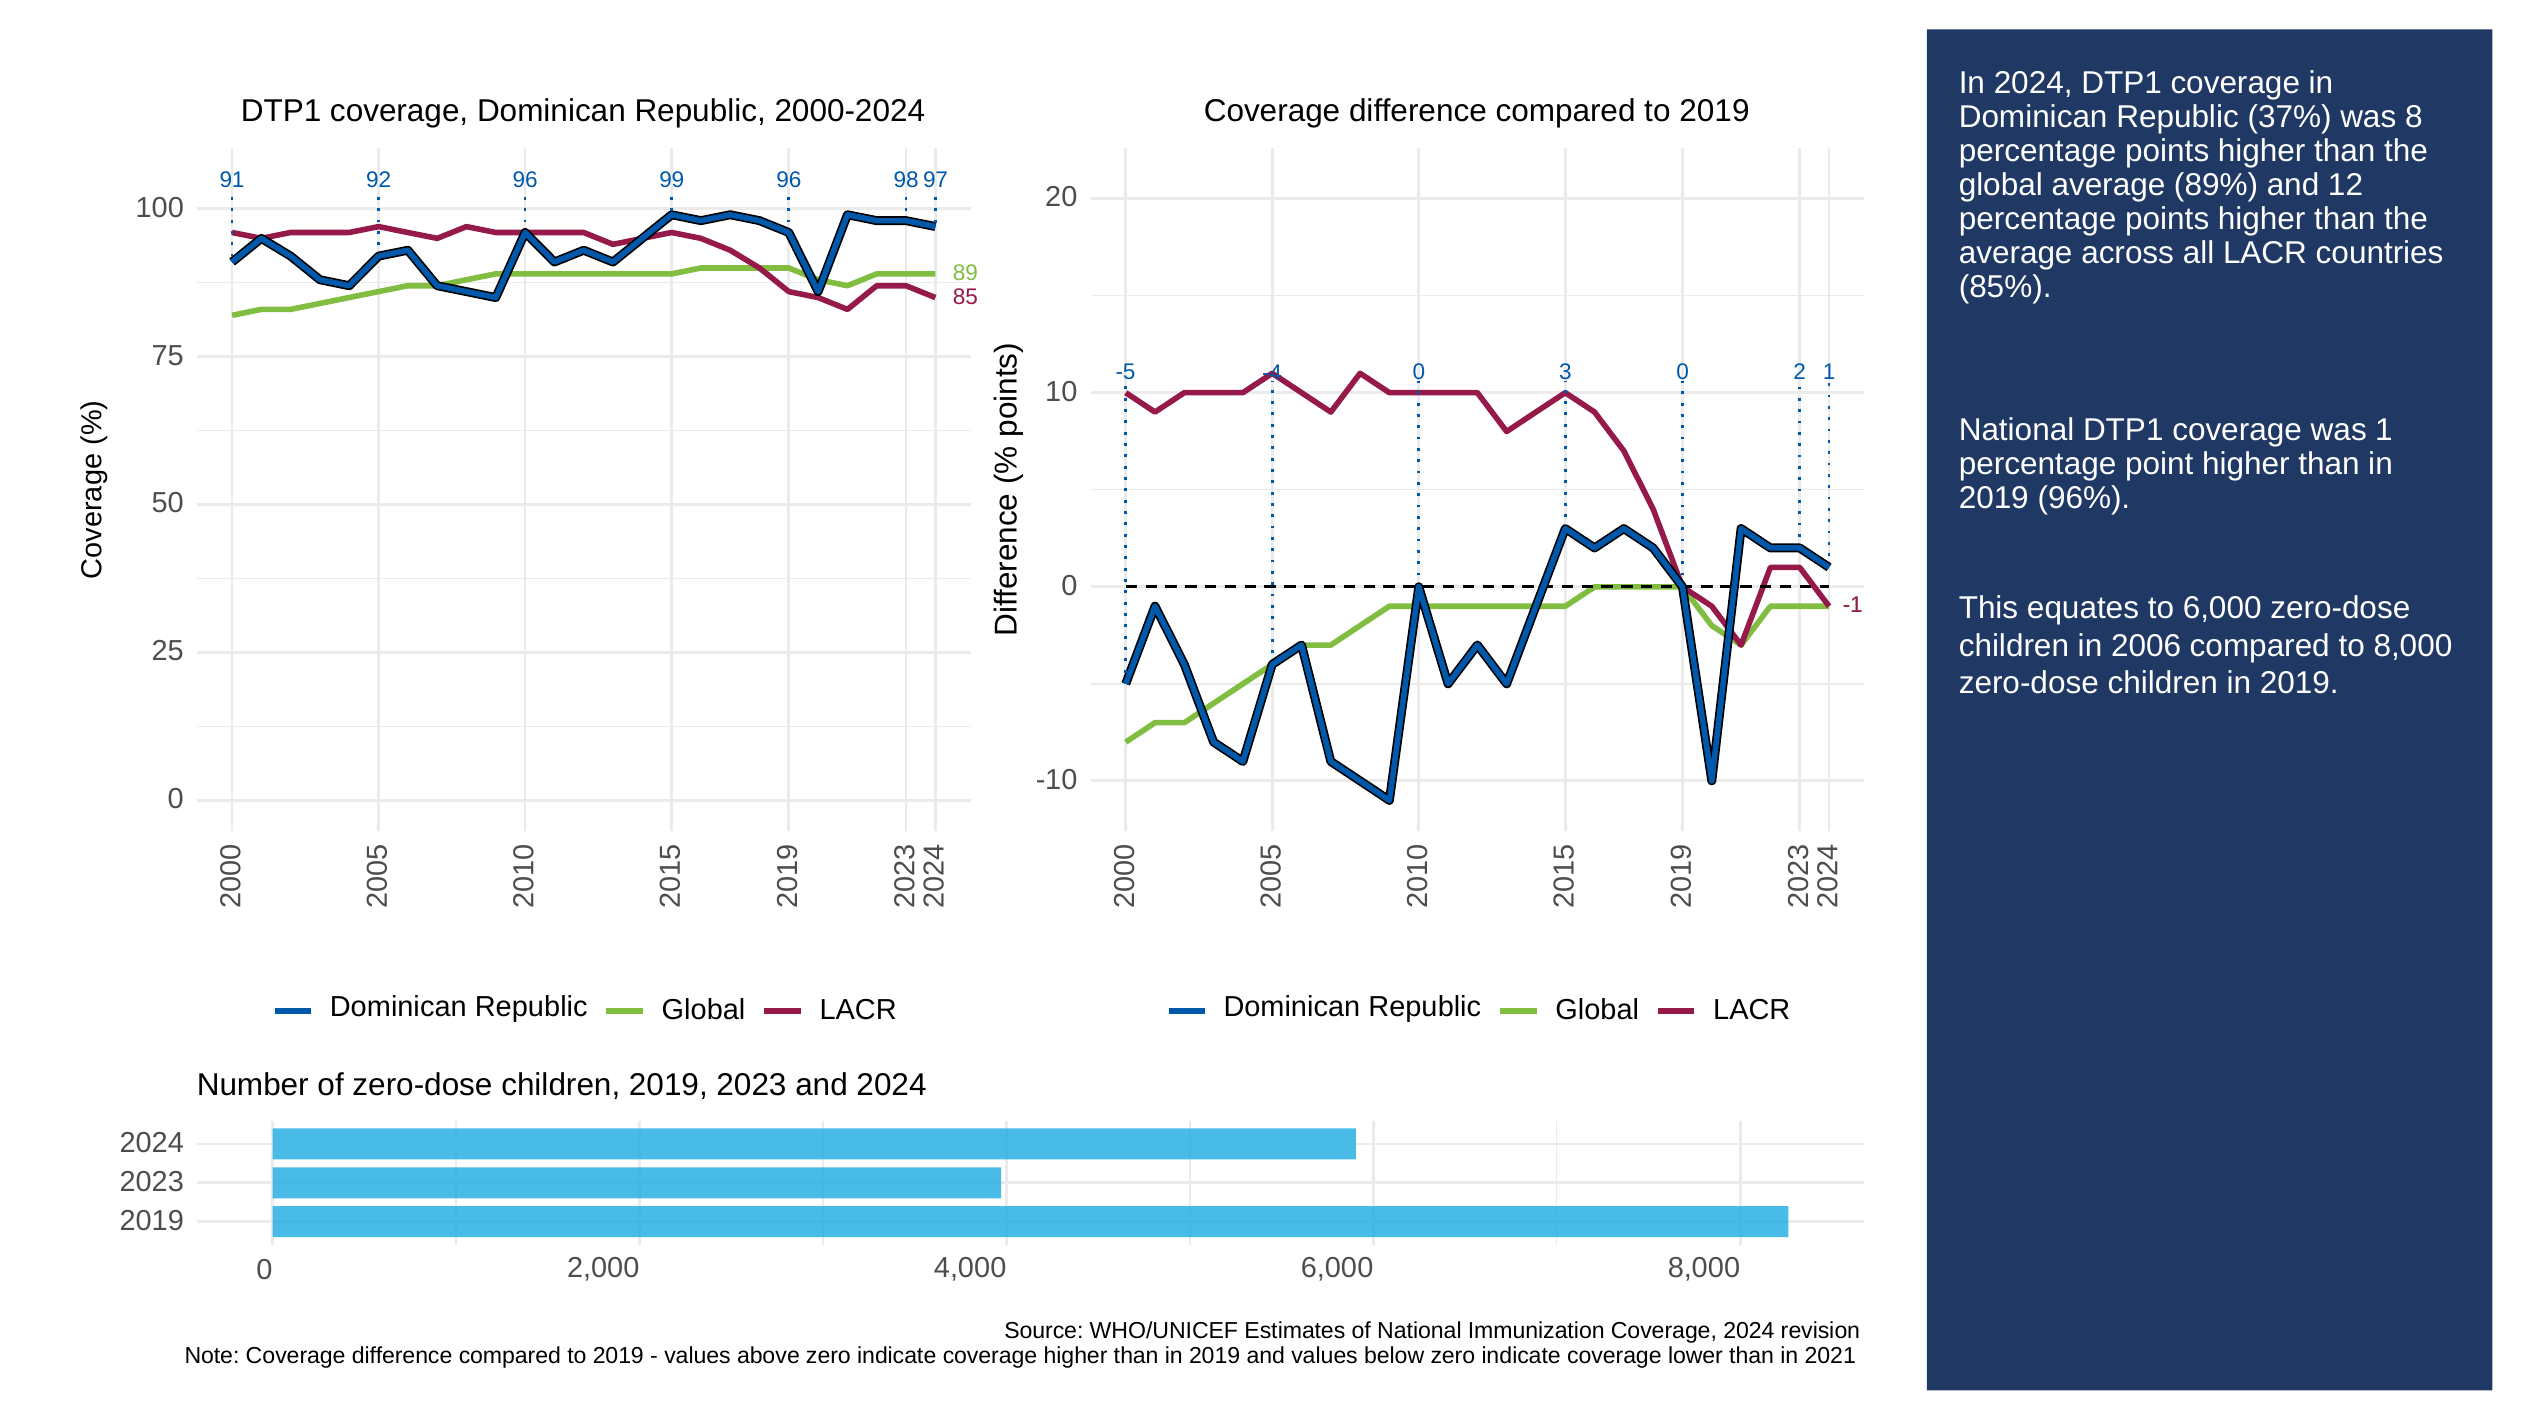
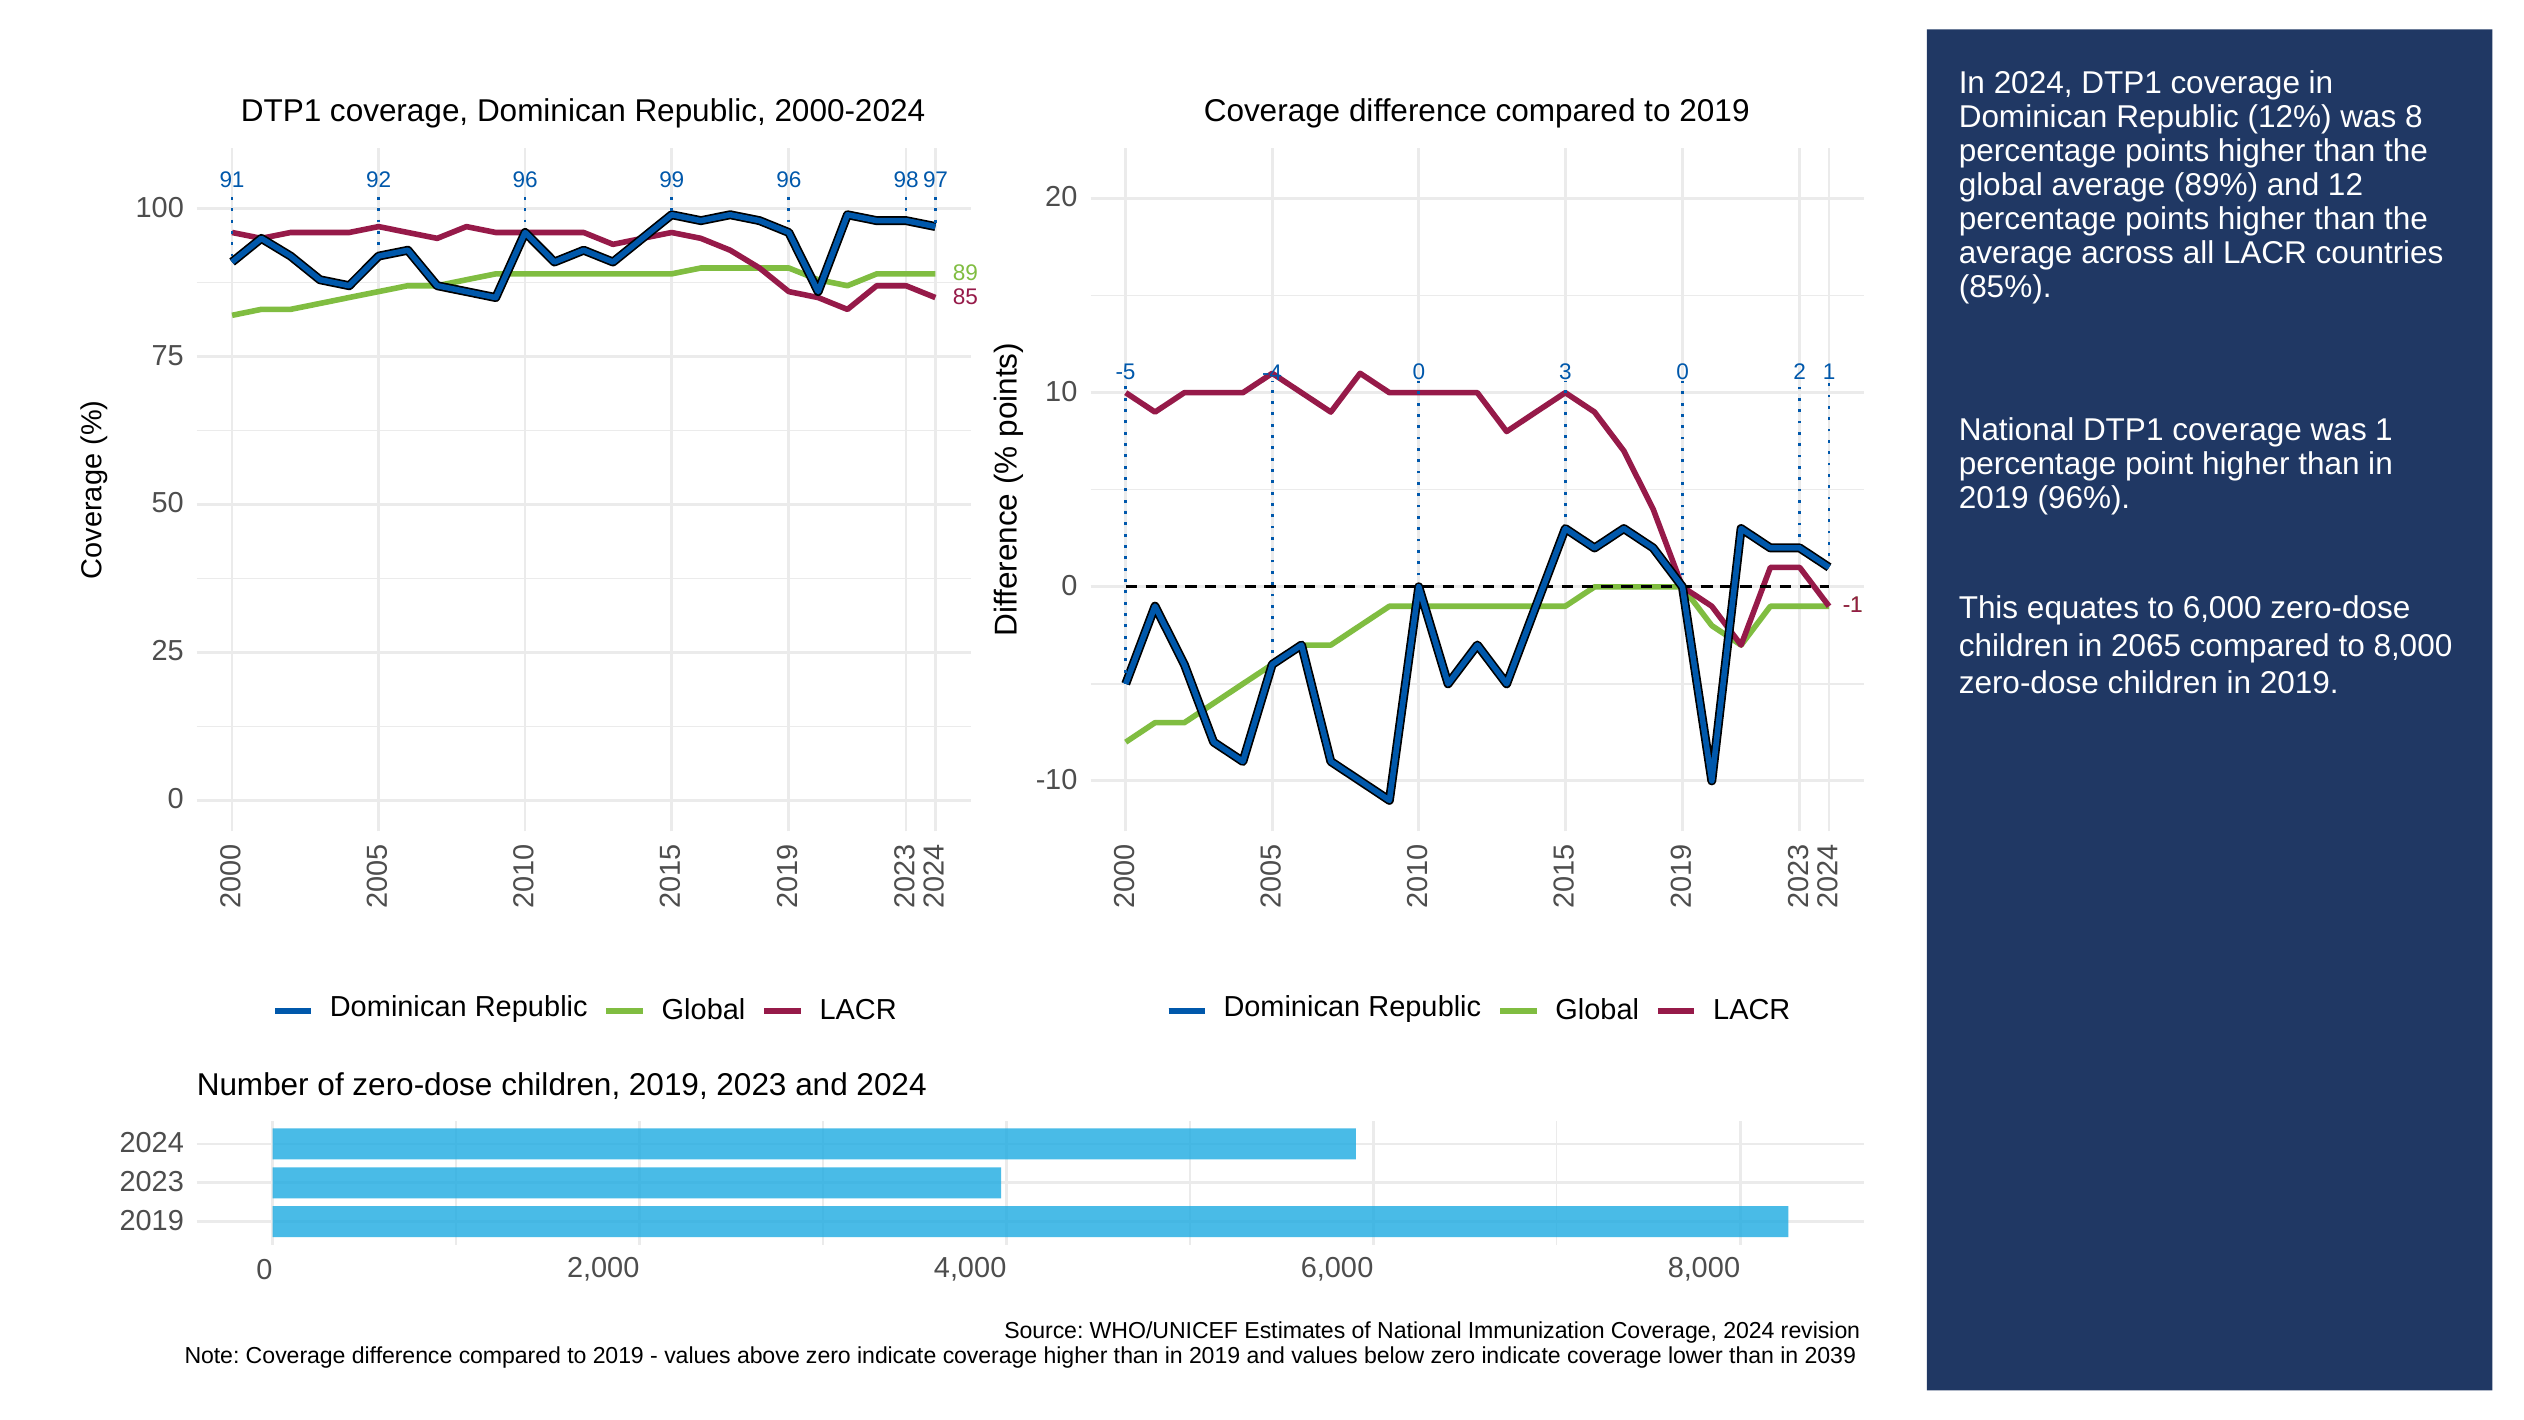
37%: 37% -> 12%
2006: 2006 -> 2065
2021: 2021 -> 2039
